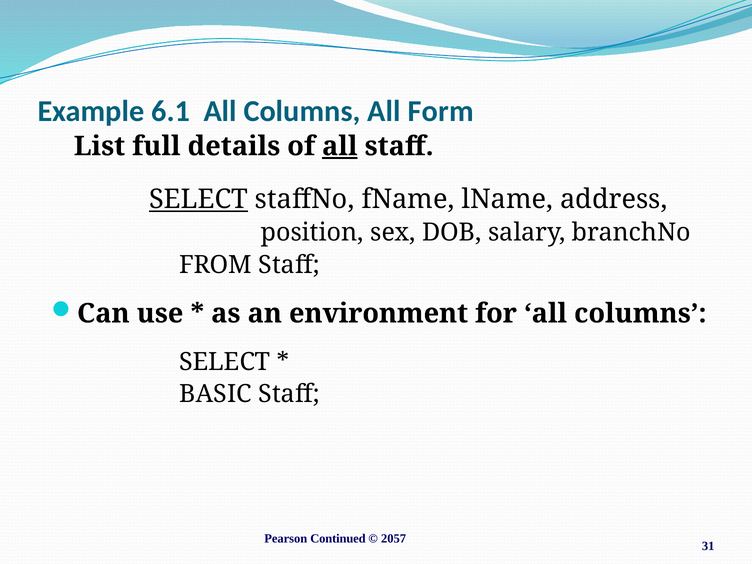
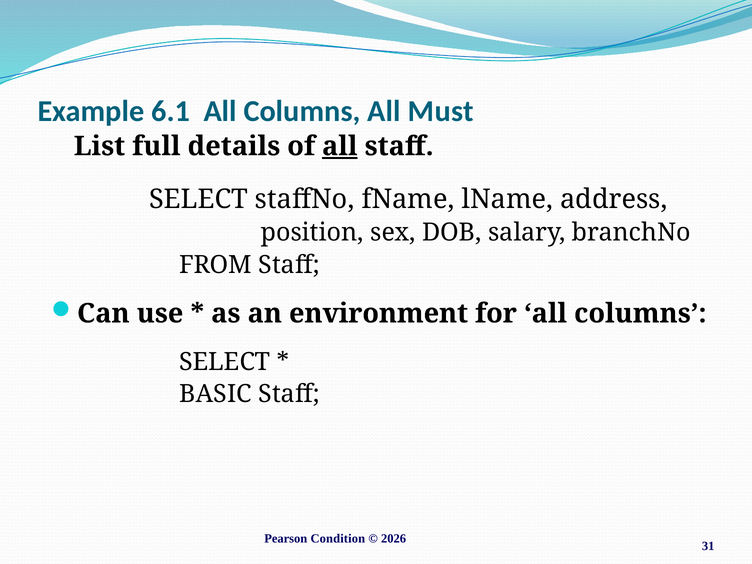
Form: Form -> Must
SELECT at (198, 199) underline: present -> none
Continued: Continued -> Condition
2057: 2057 -> 2026
